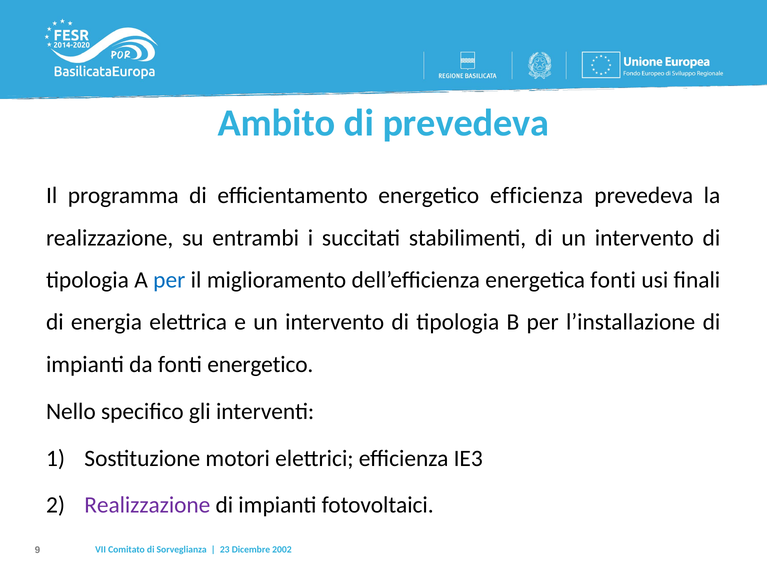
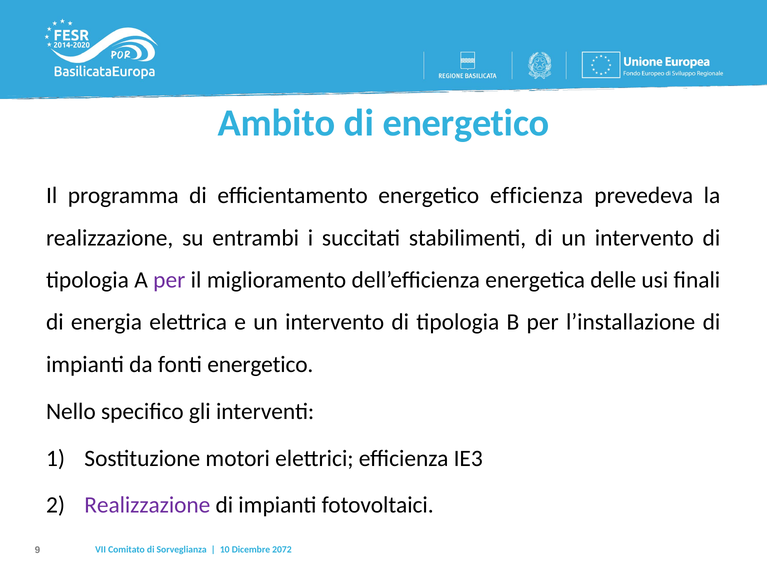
di prevedeva: prevedeva -> energetico
per at (169, 280) colour: blue -> purple
energetica fonti: fonti -> delle
23: 23 -> 10
2002: 2002 -> 2072
